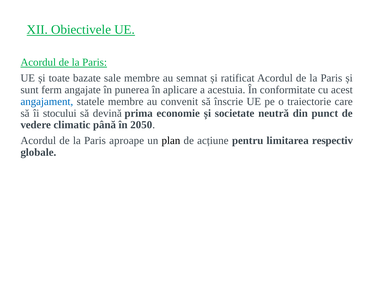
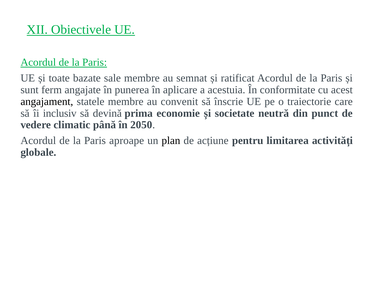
angajament colour: blue -> black
stocului: stocului -> inclusiv
respectiv: respectiv -> activități
